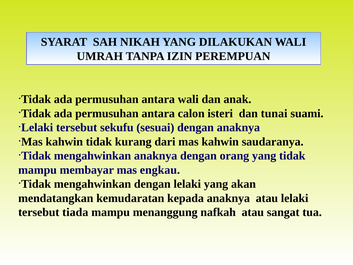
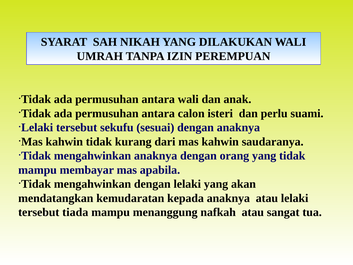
tunai: tunai -> perlu
engkau: engkau -> apabila
